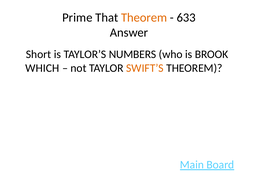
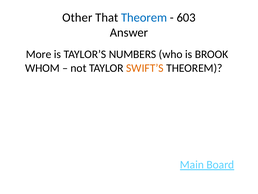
Prime: Prime -> Other
Theorem at (144, 17) colour: orange -> blue
633: 633 -> 603
Short: Short -> More
WHICH: WHICH -> WHOM
